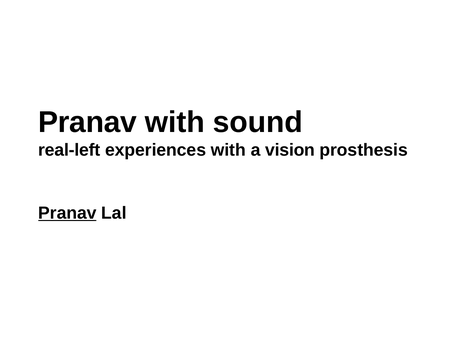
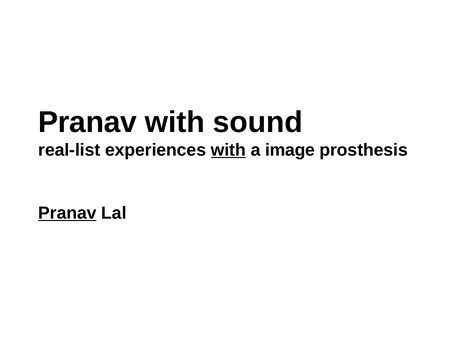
real-left: real-left -> real-list
with at (228, 150) underline: none -> present
vision: vision -> image
